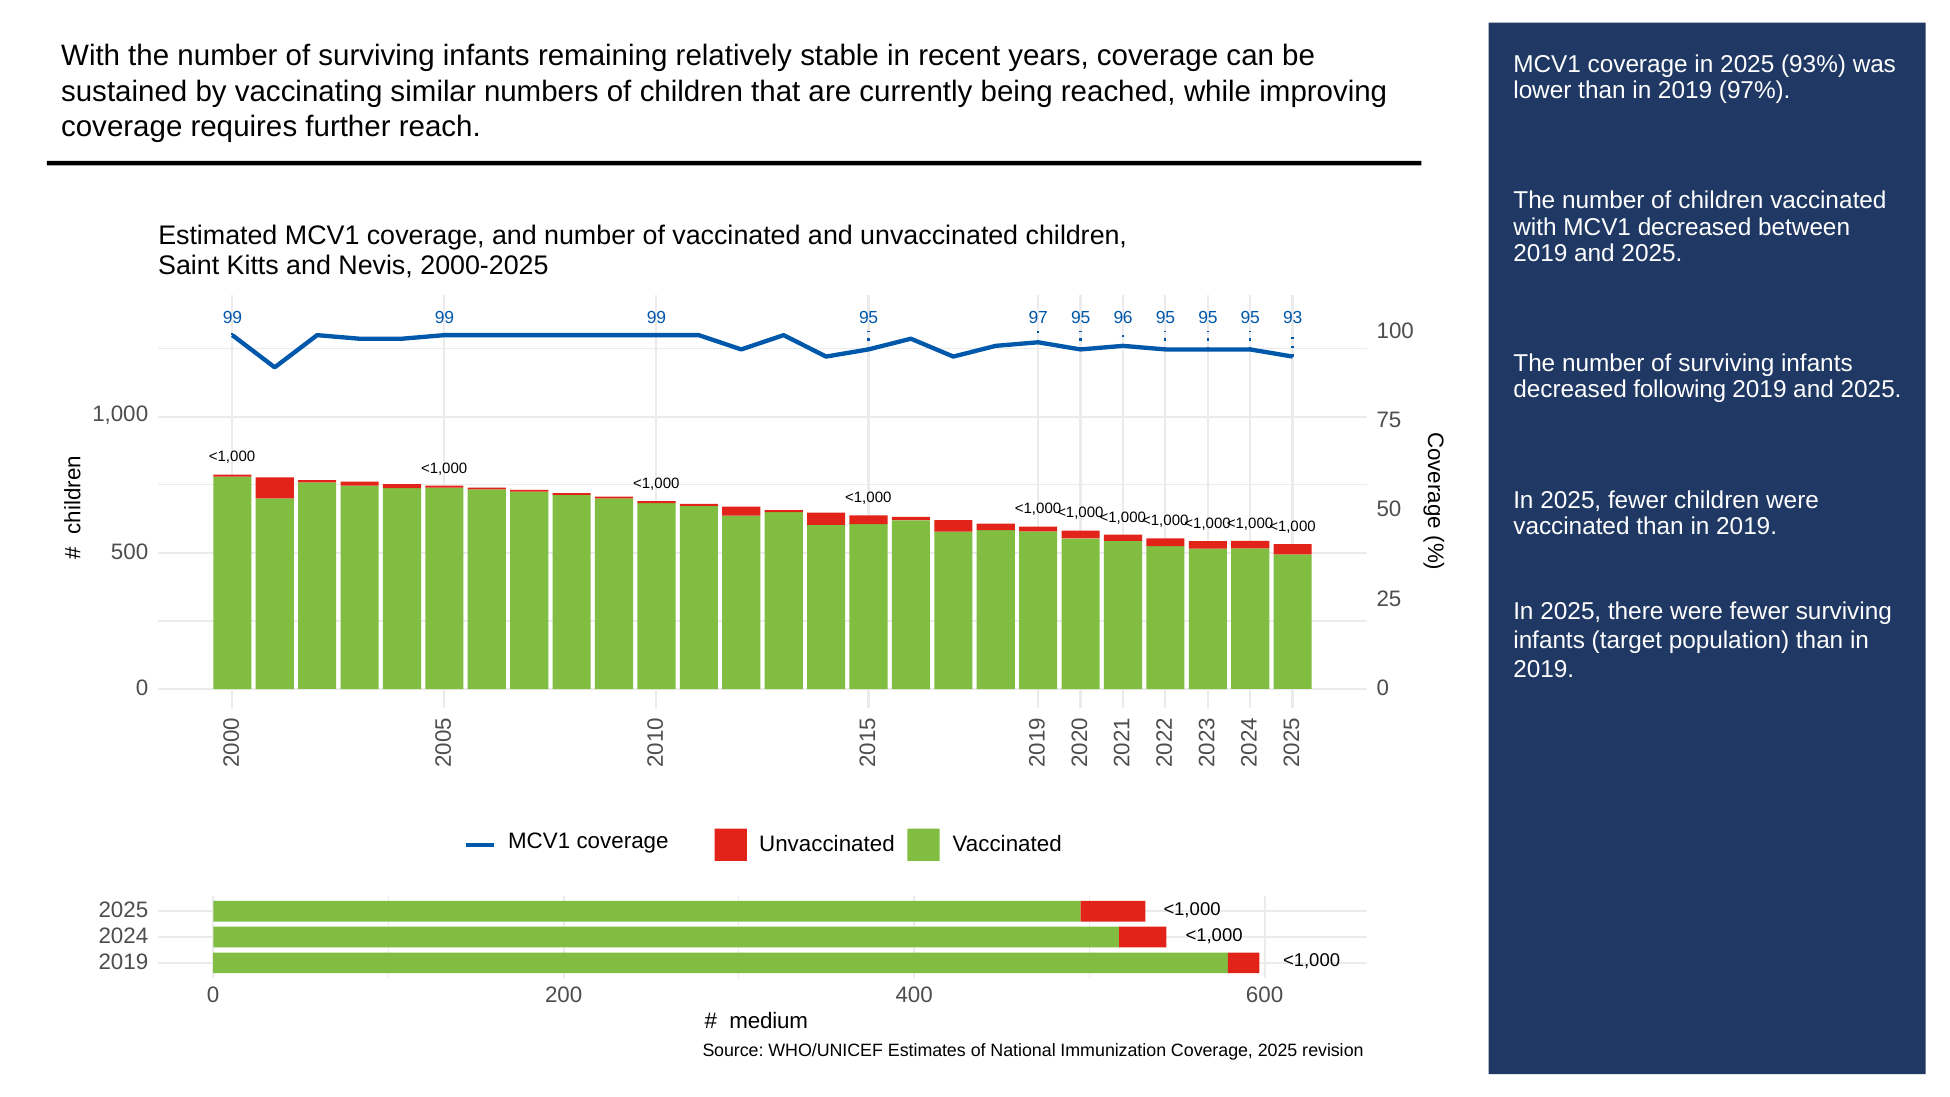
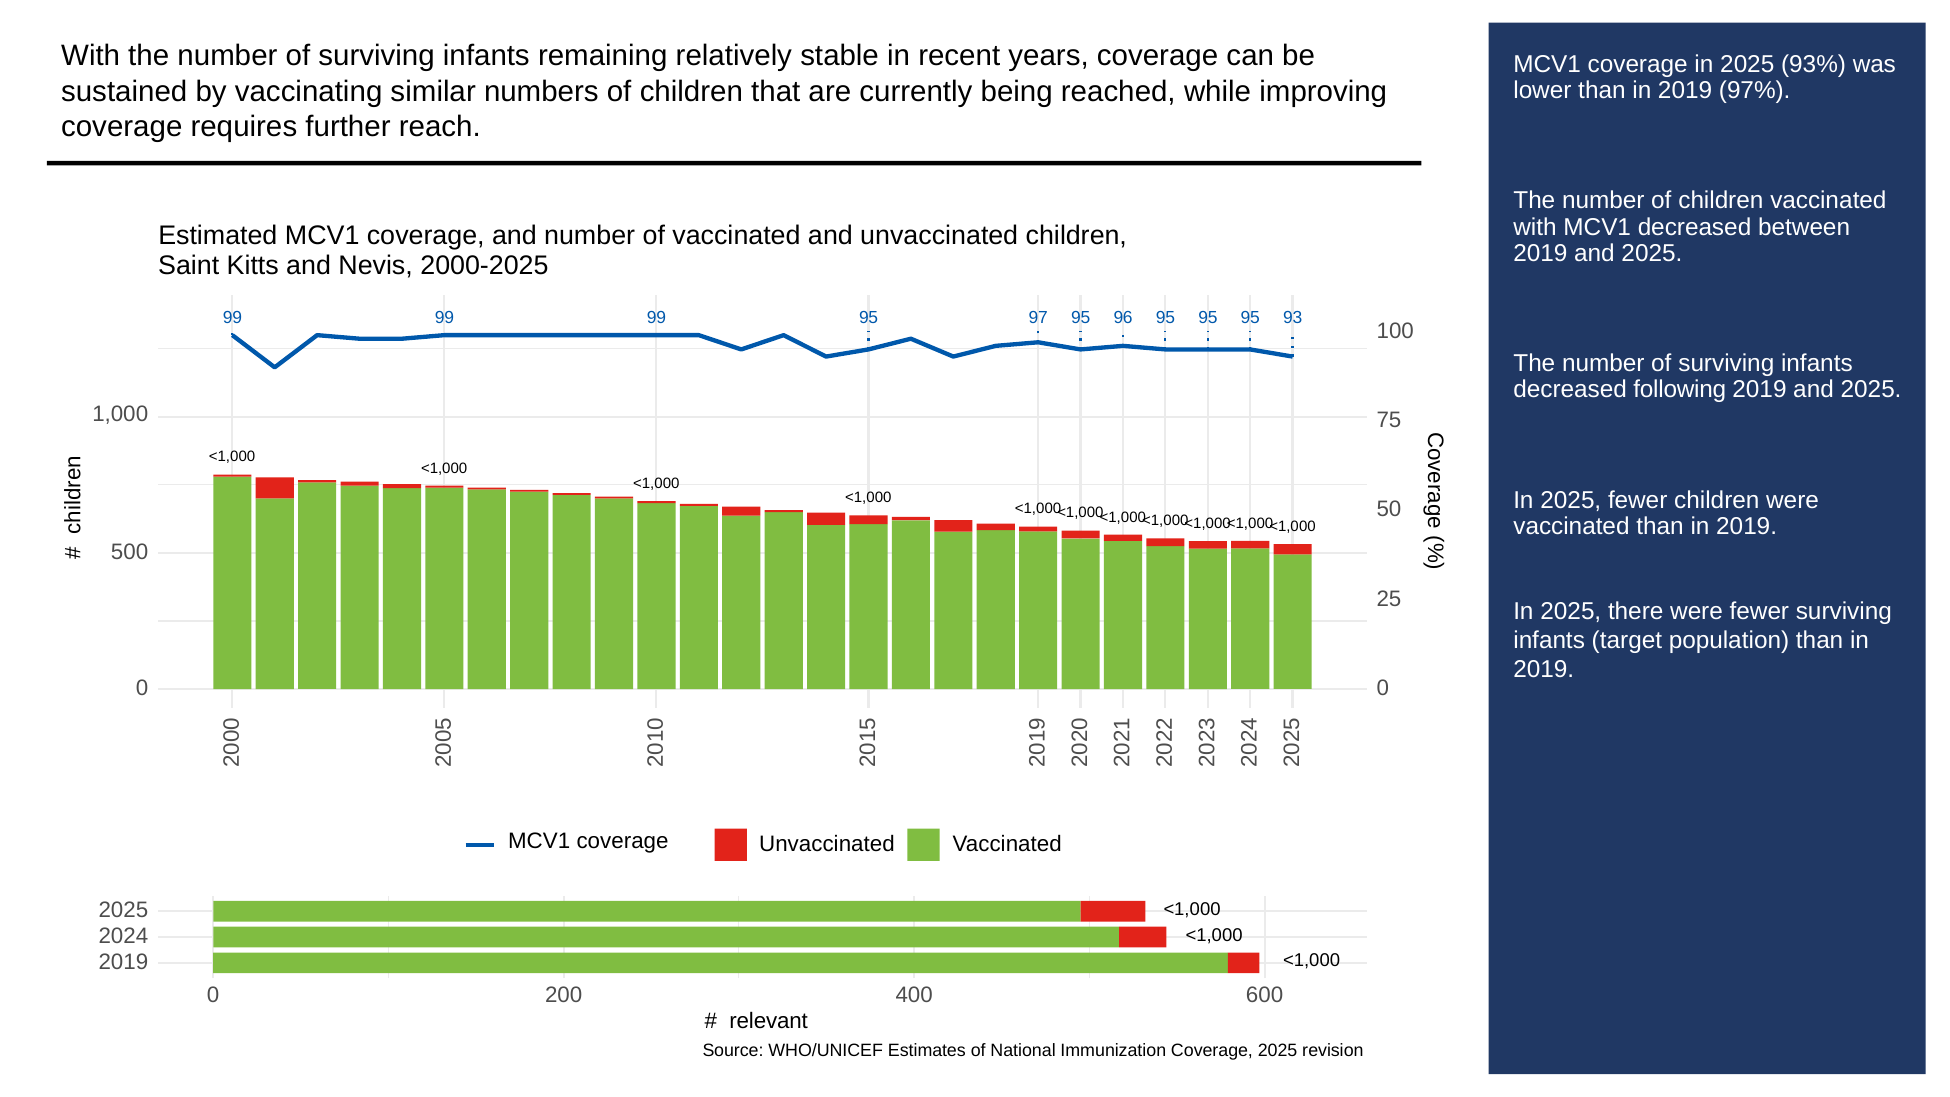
medium: medium -> relevant
